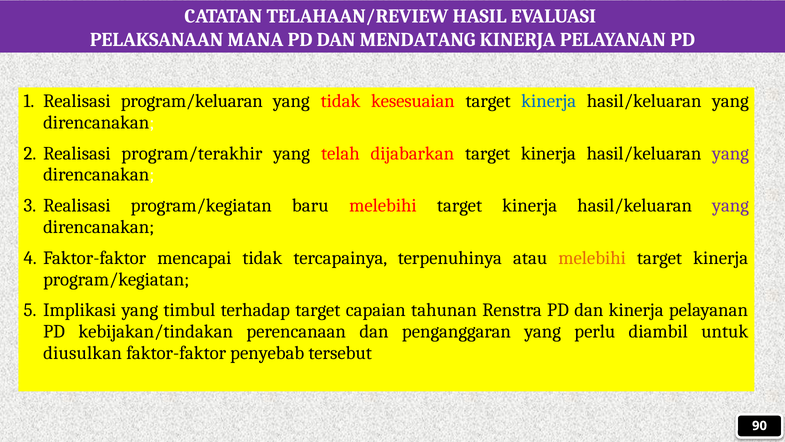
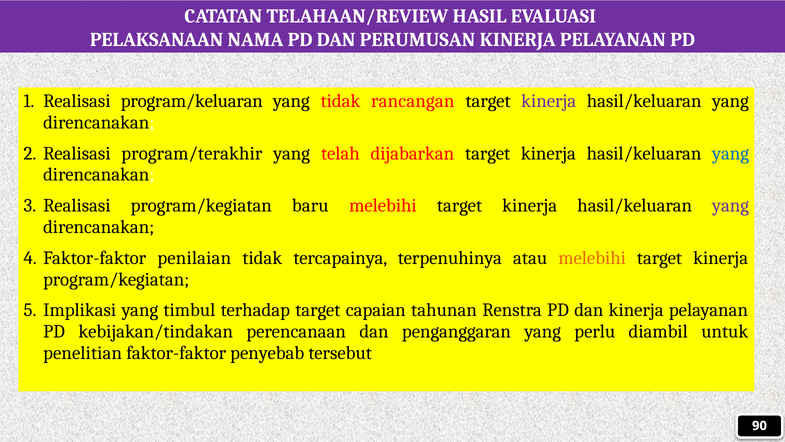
MANA: MANA -> NAMA
MENDATANG: MENDATANG -> PERUMUSAN
kesesuaian: kesesuaian -> rancangan
kinerja at (549, 101) colour: blue -> purple
yang at (731, 153) colour: purple -> blue
mencapai: mencapai -> penilaian
diusulkan: diusulkan -> penelitian
